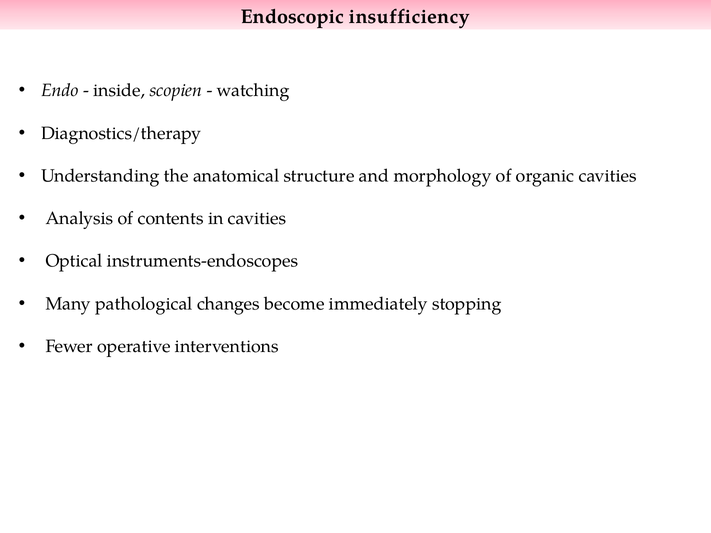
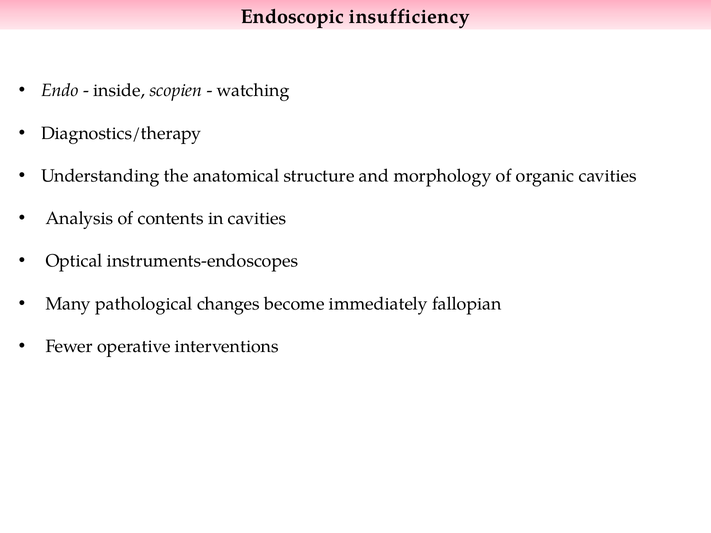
stopping: stopping -> fallopian
